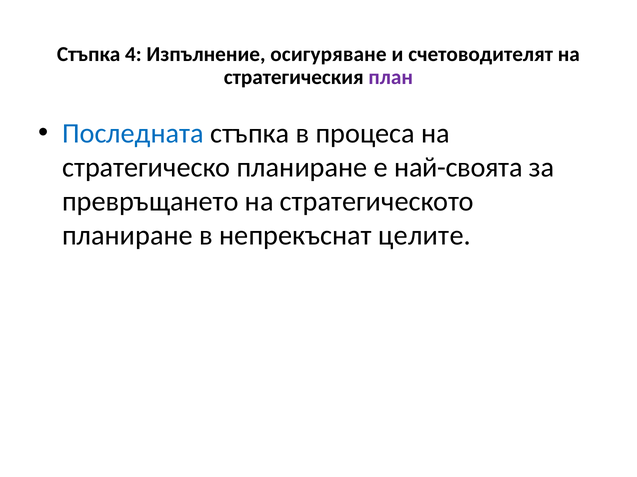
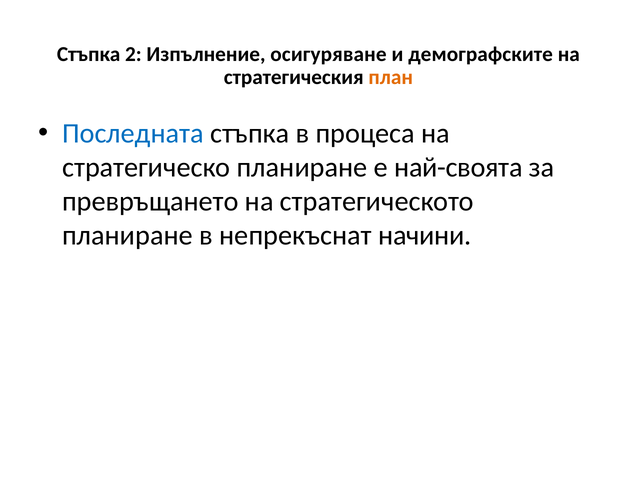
4: 4 -> 2
счетоводителят: счетоводителят -> демографските
план colour: purple -> orange
целите: целите -> начини
